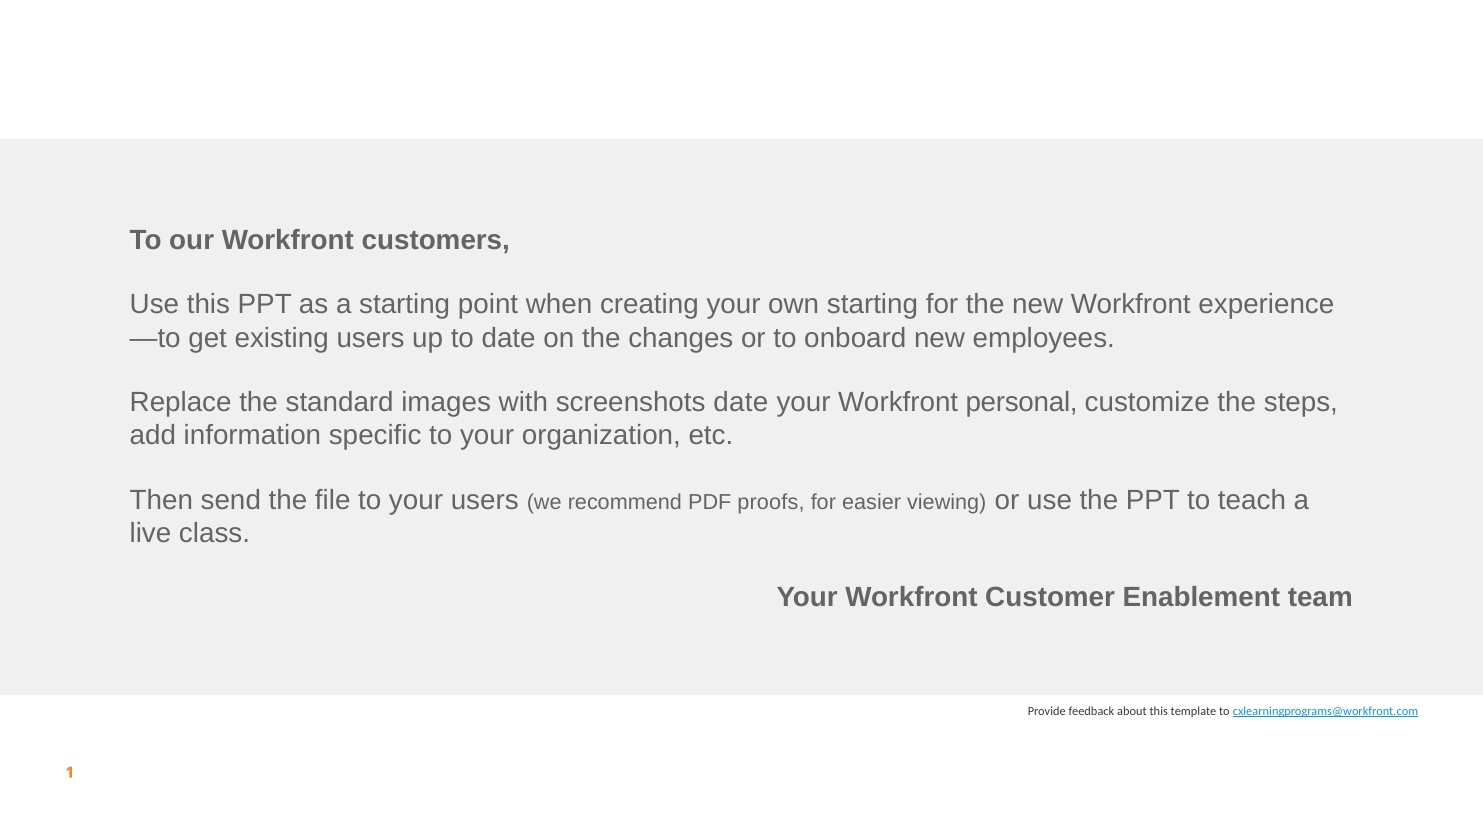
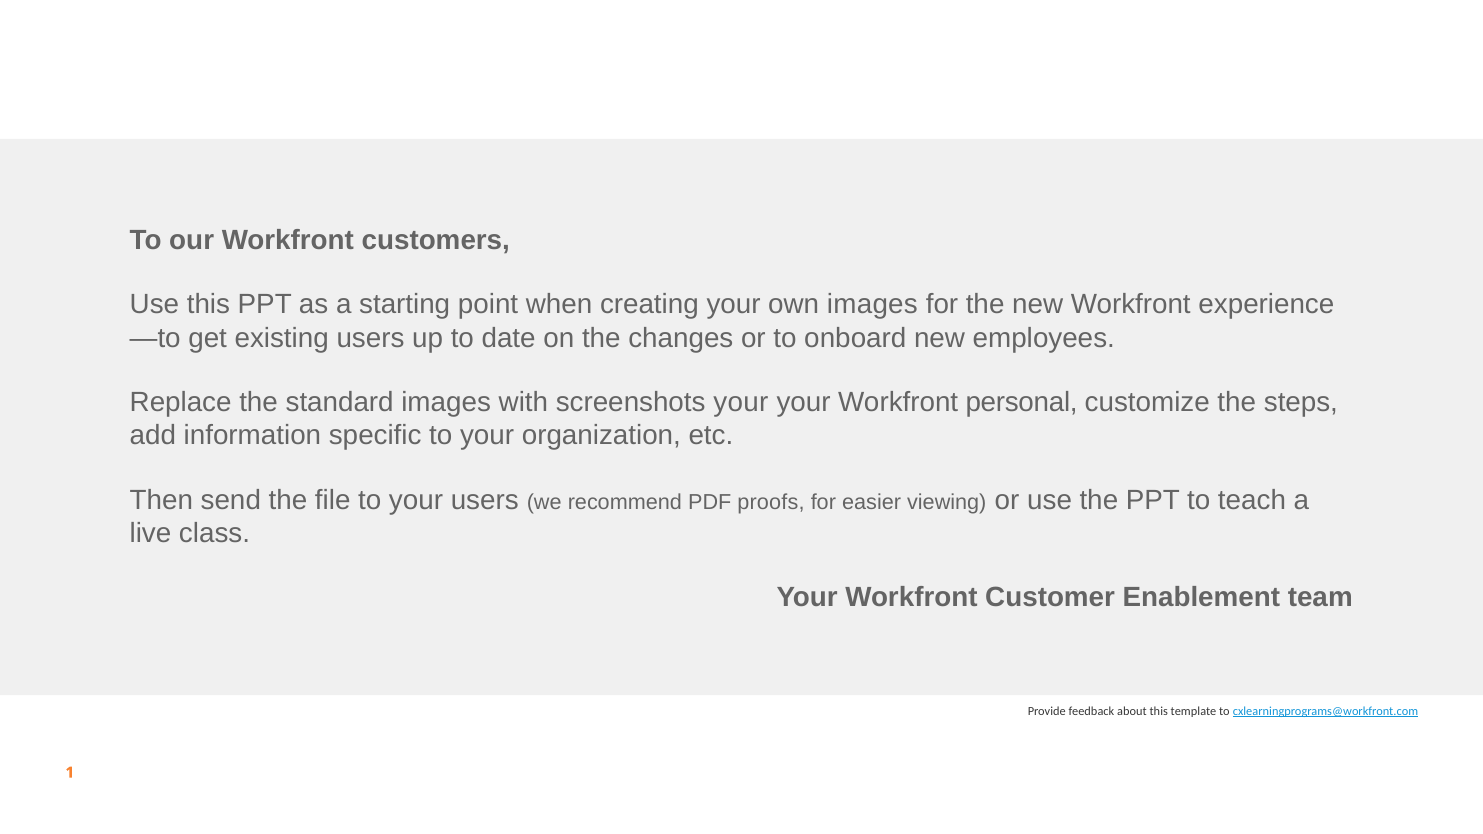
own starting: starting -> images
screenshots date: date -> your
